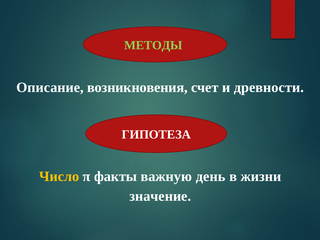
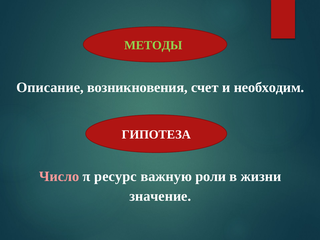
древности: древности -> необходим
Число colour: yellow -> pink
факты: факты -> ресурс
день: день -> роли
